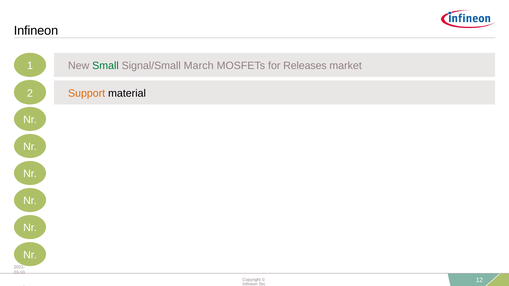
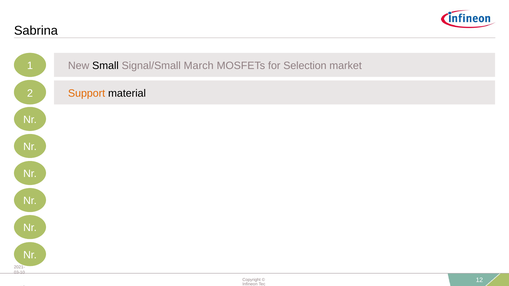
Infineon at (36, 31): Infineon -> Sabrina
Small colour: green -> black
Releases: Releases -> Selection
